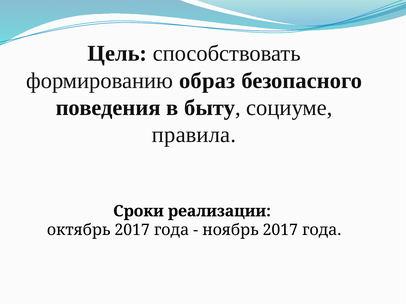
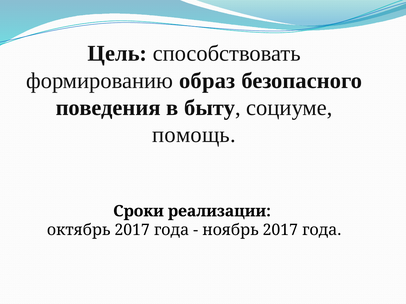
правила: правила -> помощь
